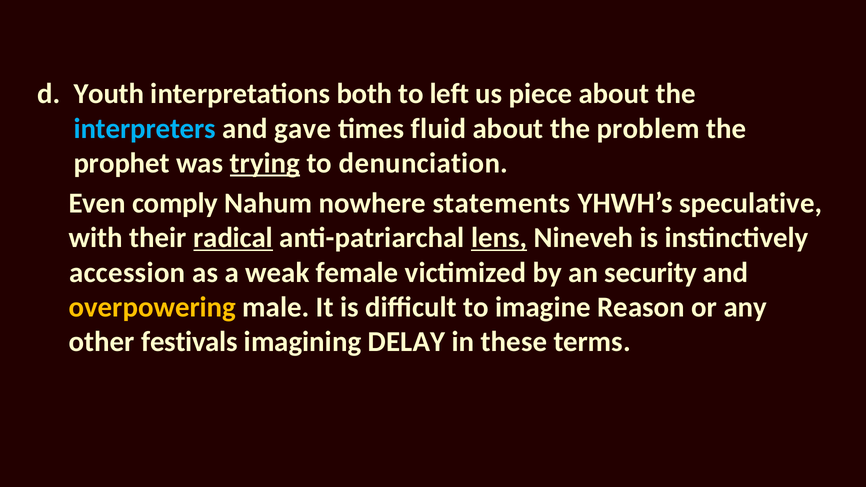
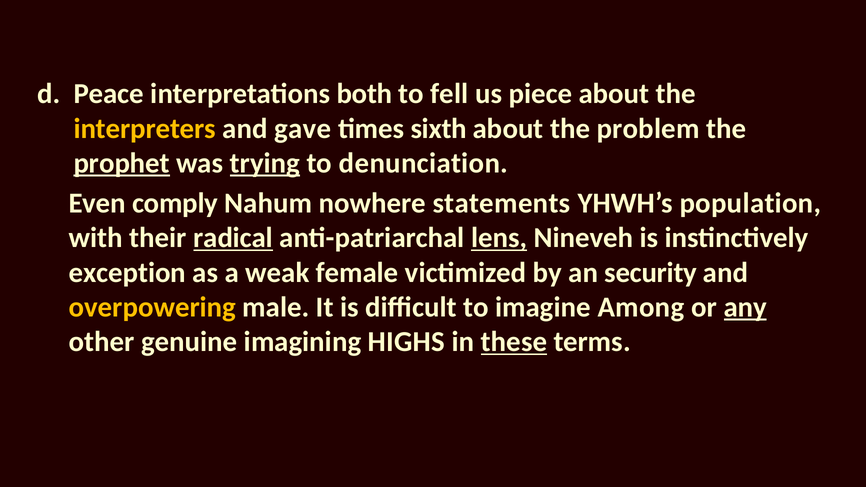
Youth: Youth -> Peace
left: left -> fell
interpreters colour: light blue -> yellow
fluid: fluid -> sixth
prophet underline: none -> present
speculative: speculative -> population
accession: accession -> exception
Reason: Reason -> Among
any underline: none -> present
festivals: festivals -> genuine
DELAY: DELAY -> HIGHS
these underline: none -> present
